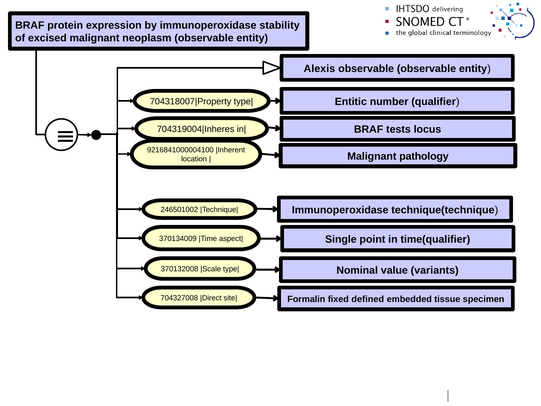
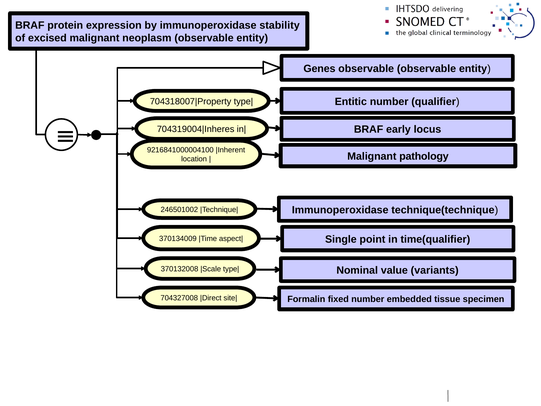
Alexis: Alexis -> Genes
tests: tests -> early
fixed defined: defined -> number
